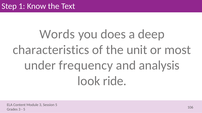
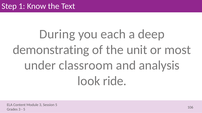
Words: Words -> During
does: does -> each
characteristics: characteristics -> demonstrating
frequency: frequency -> classroom
